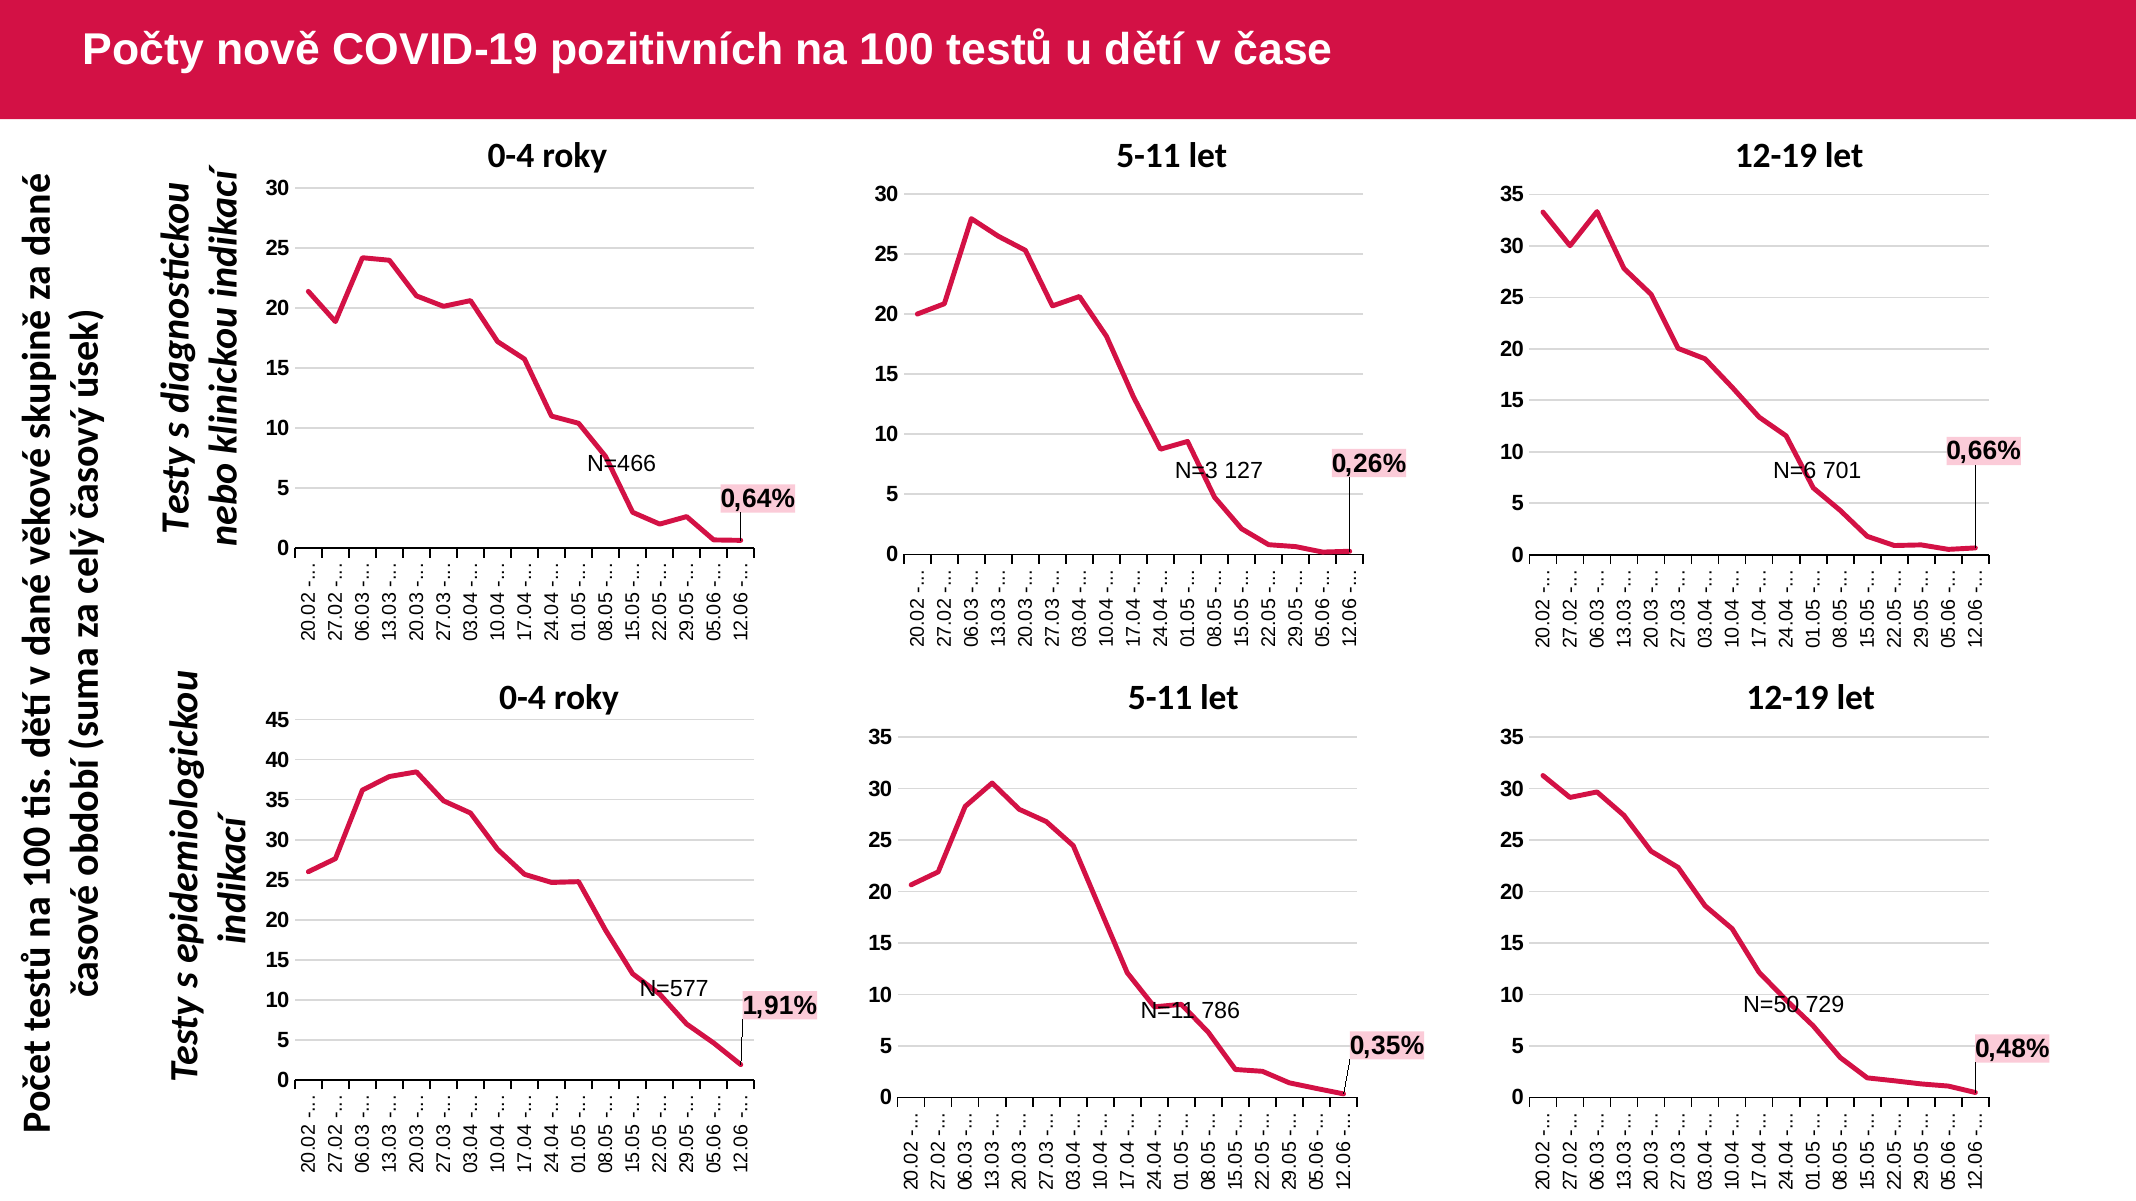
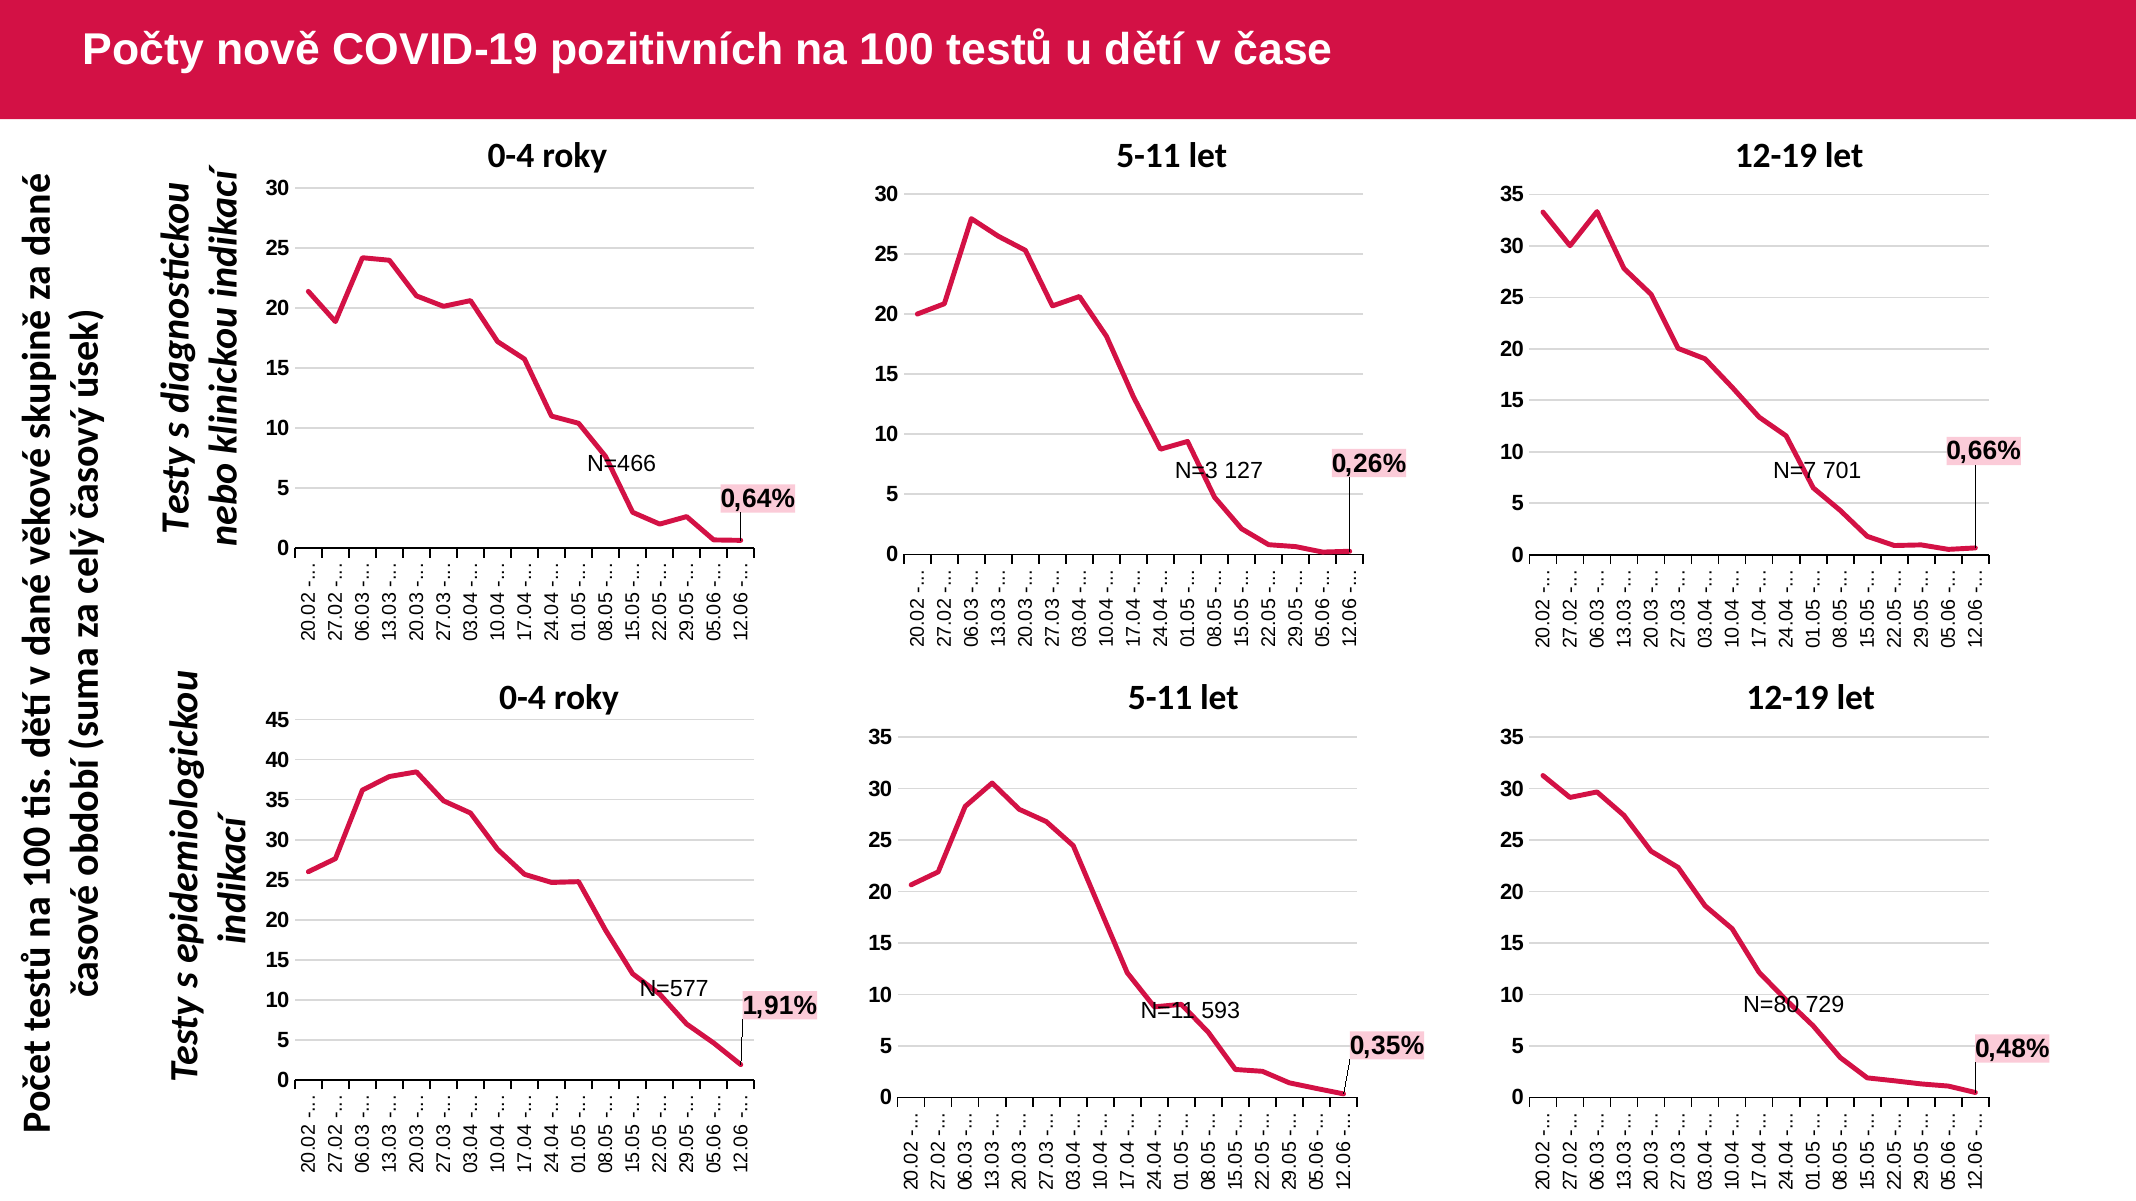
N=6: N=6 -> N=7
N=50: N=50 -> N=80
786: 786 -> 593
